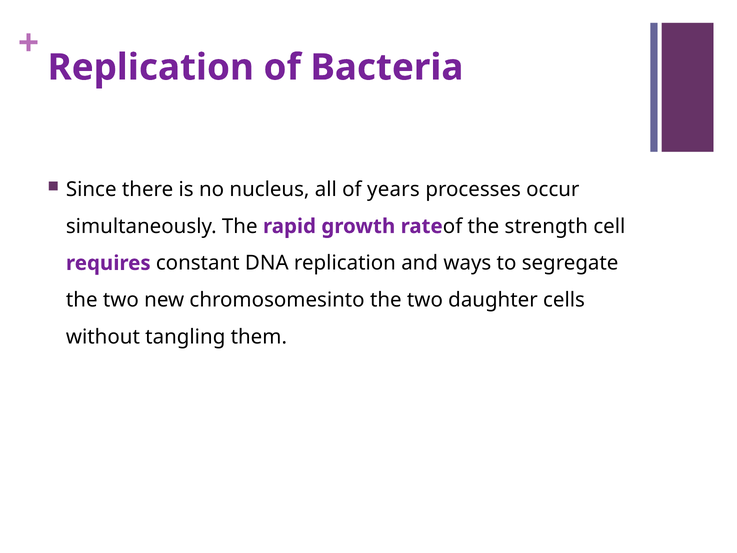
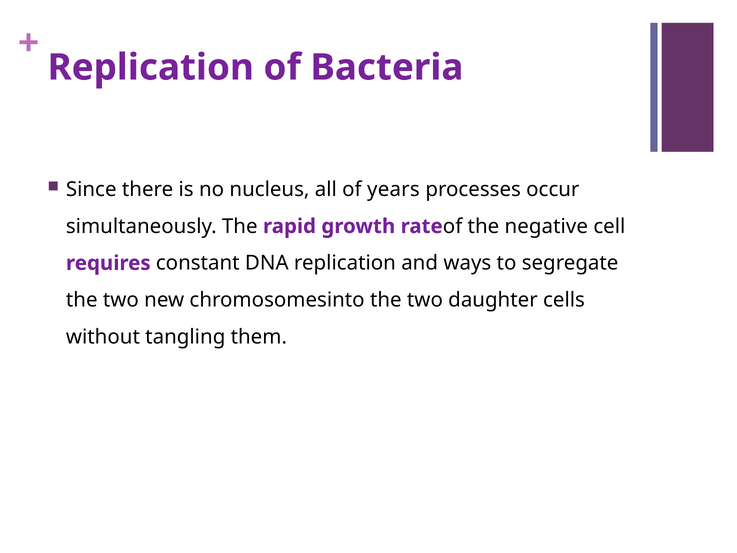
strength: strength -> negative
